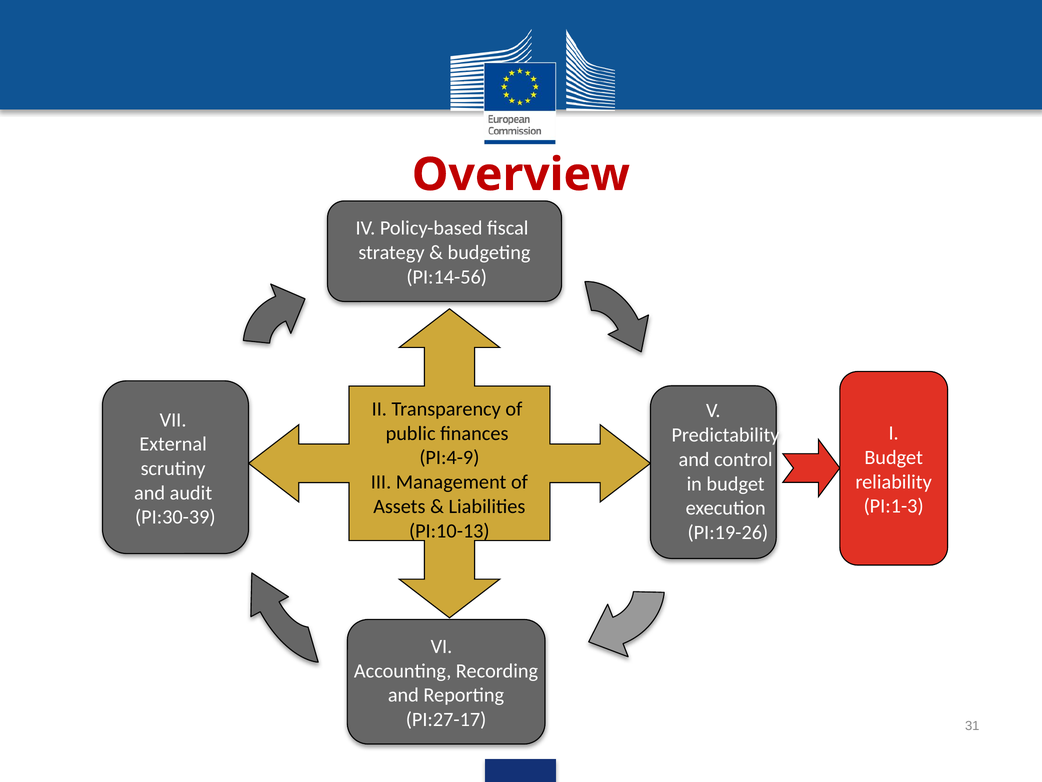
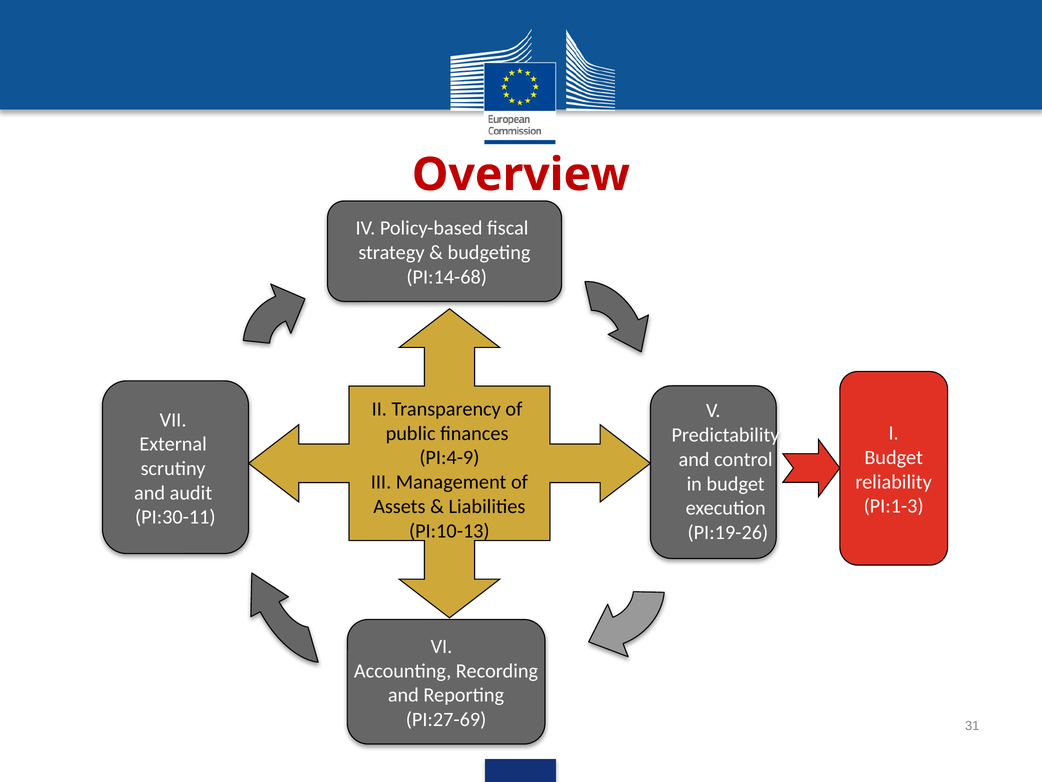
PI:14-56: PI:14-56 -> PI:14-68
PI:30-39: PI:30-39 -> PI:30-11
PI:27-17: PI:27-17 -> PI:27-69
